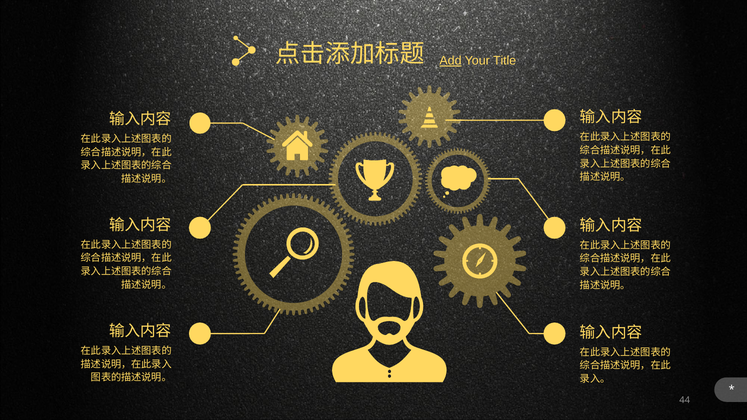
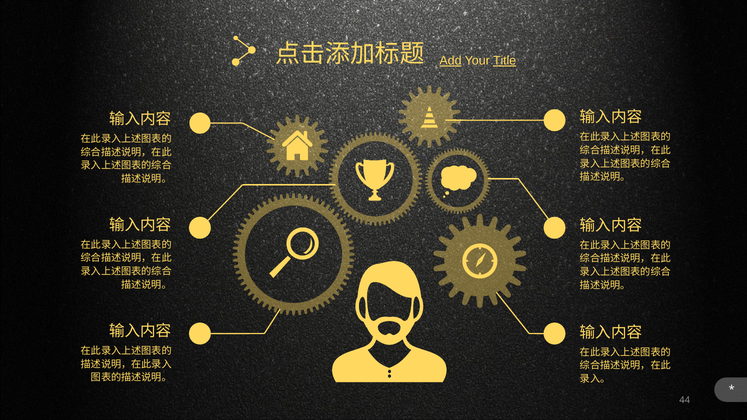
Title underline: none -> present
